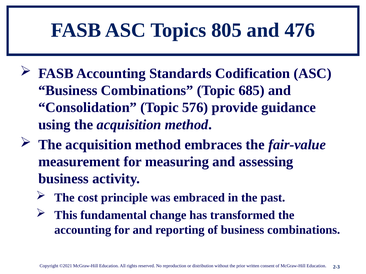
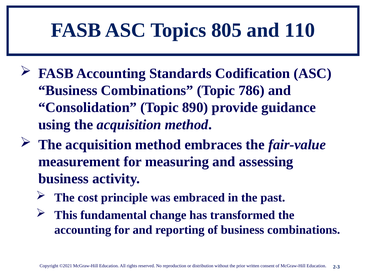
476: 476 -> 110
685: 685 -> 786
576: 576 -> 890
